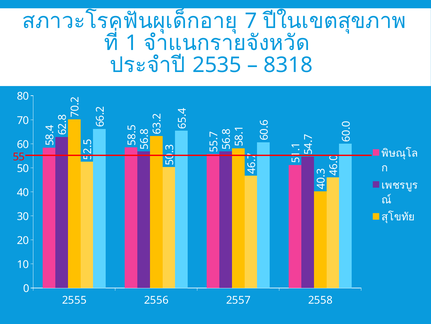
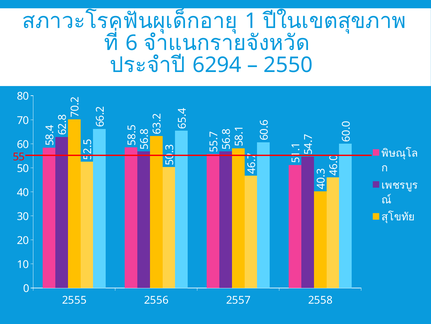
7 at (251, 21): 7 -> 1
1 at (132, 43): 1 -> 6
2535: 2535 -> 6294
8318: 8318 -> 2550
